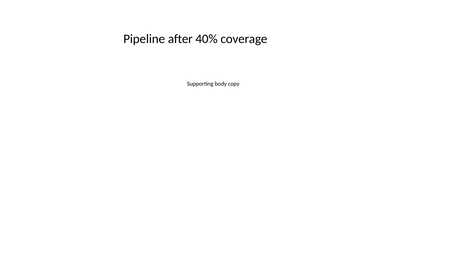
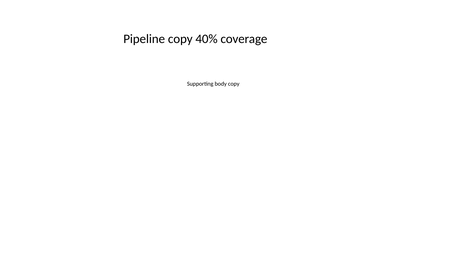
Pipeline after: after -> copy
